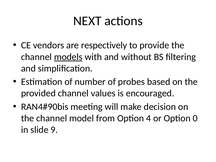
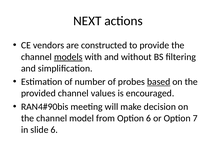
respectively: respectively -> constructed
based underline: none -> present
Option 4: 4 -> 6
0: 0 -> 7
slide 9: 9 -> 6
